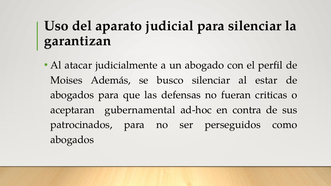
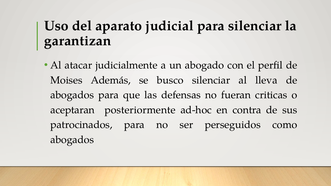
estar: estar -> lleva
gubernamental: gubernamental -> posteriormente
